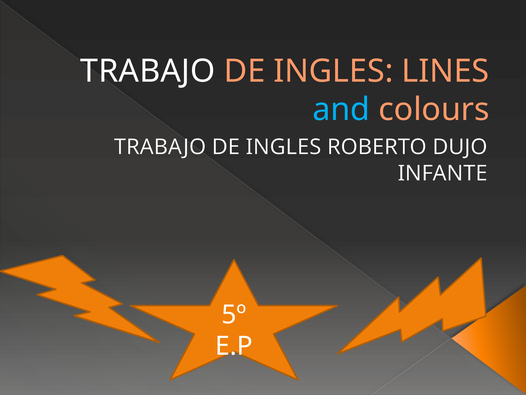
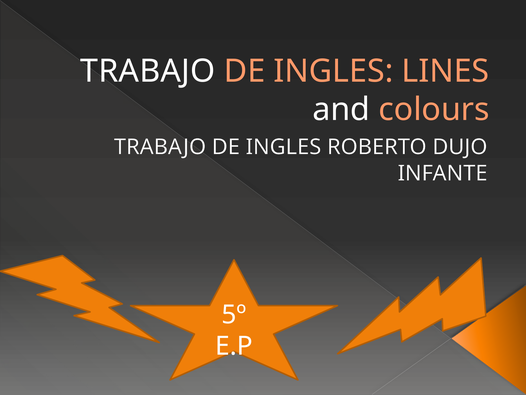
and colour: light blue -> white
